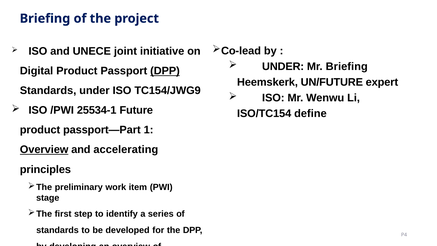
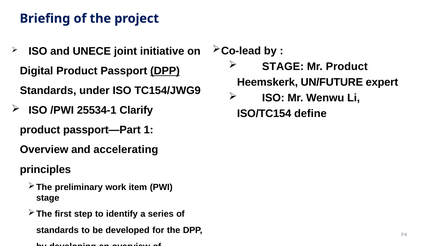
UNDER at (283, 66): UNDER -> STAGE
Mr Briefing: Briefing -> Product
Future: Future -> Clarify
Overview at (44, 150) underline: present -> none
